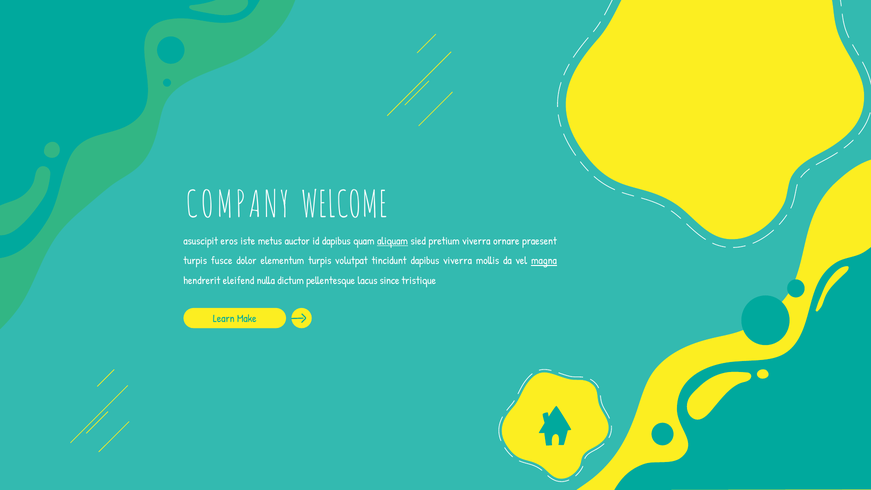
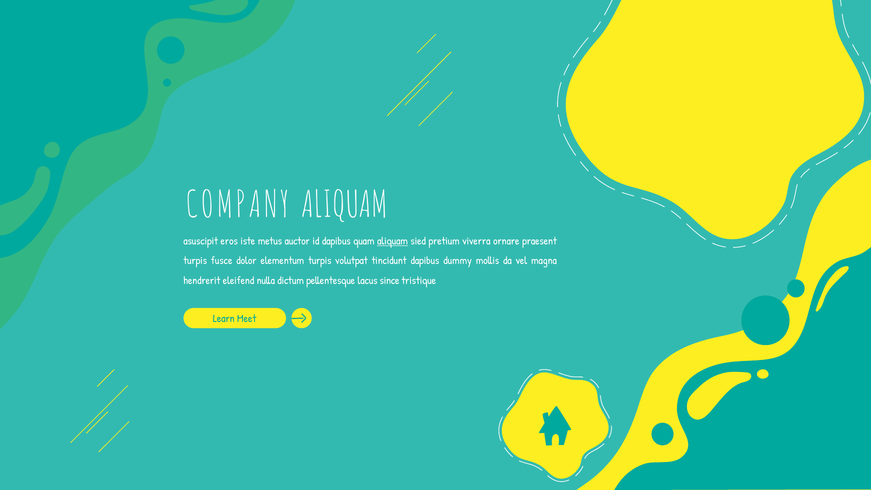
COMPANY WELCOME: WELCOME -> ALIQUAM
dapibus viverra: viverra -> dummy
magna underline: present -> none
Make: Make -> Meet
